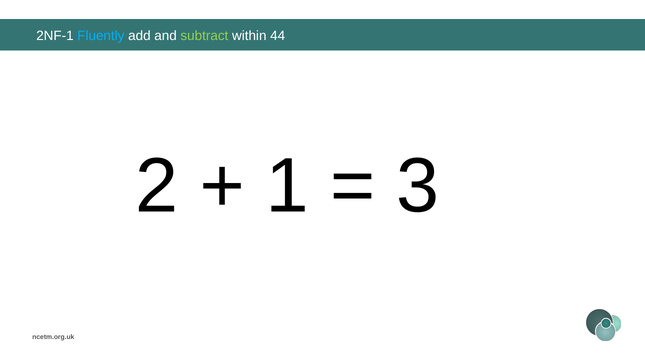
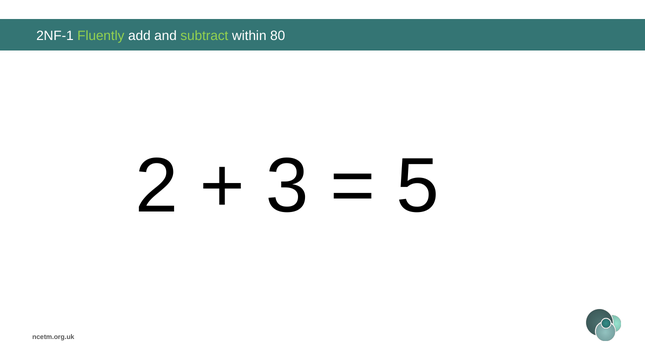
Fluently colour: light blue -> light green
44: 44 -> 80
1: 1 -> 3
3: 3 -> 5
